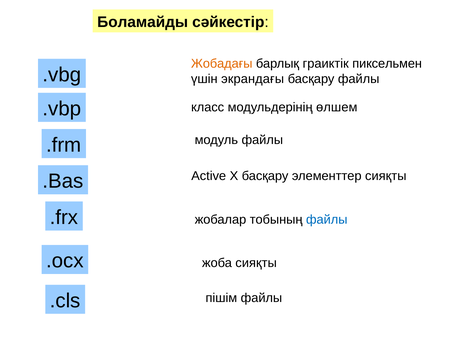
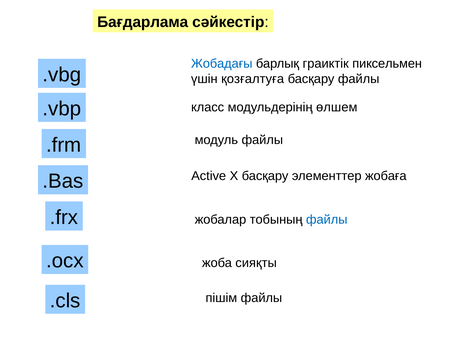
Боламайды: Боламайды -> Бағдарлама
Жобадағы colour: orange -> blue
экрандағы: экрандағы -> қозғалтуға
элементтер сияқты: сияқты -> жобаға
